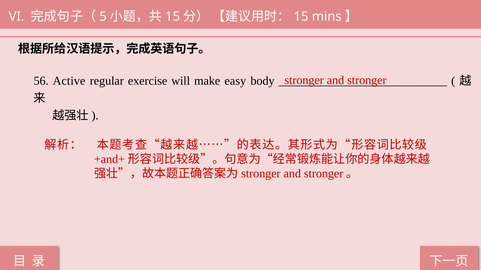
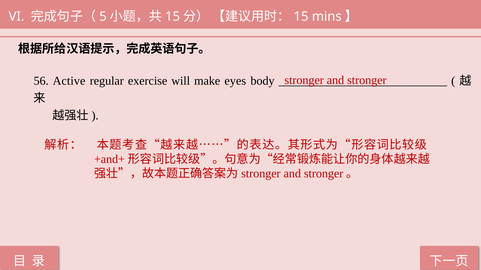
easy: easy -> eyes
